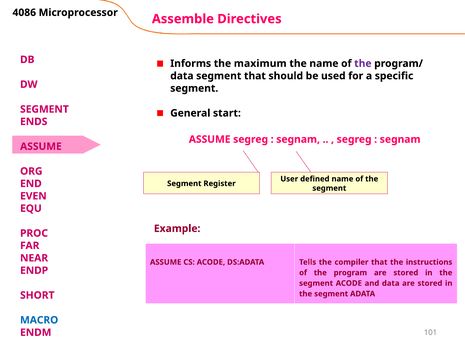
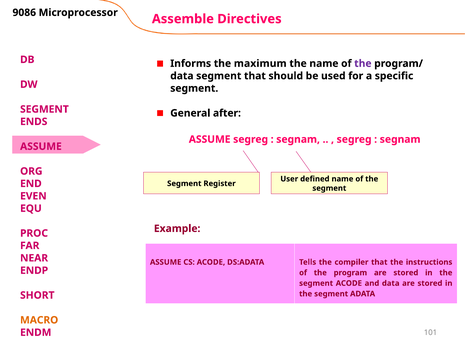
4086: 4086 -> 9086
start: start -> after
MACRO colour: blue -> orange
